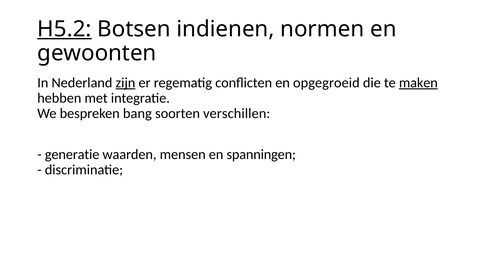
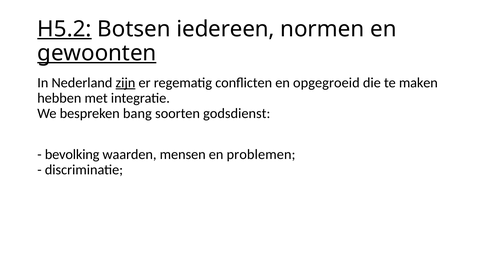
indienen: indienen -> iedereen
gewoonten underline: none -> present
maken underline: present -> none
verschillen: verschillen -> godsdienst
generatie: generatie -> bevolking
spanningen: spanningen -> problemen
